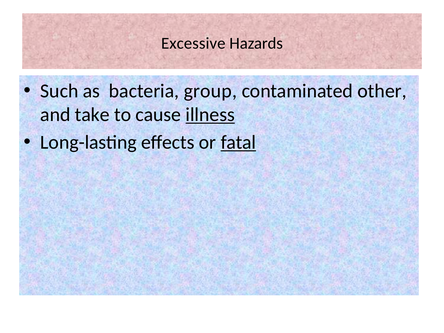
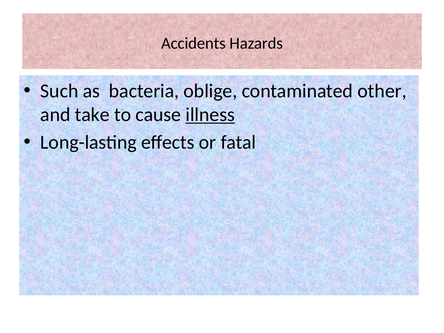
Excessive: Excessive -> Accidents
group: group -> oblige
fatal underline: present -> none
